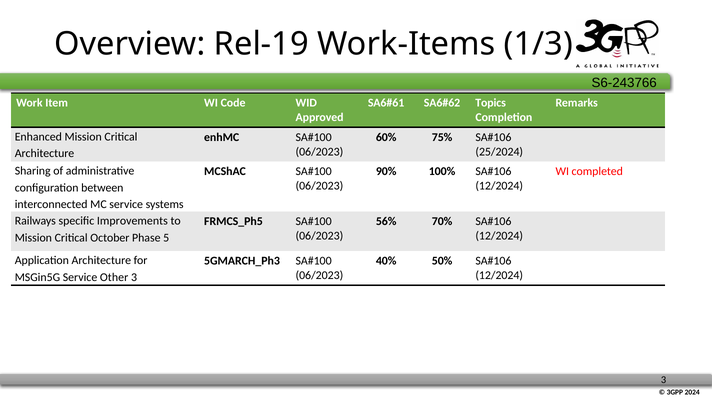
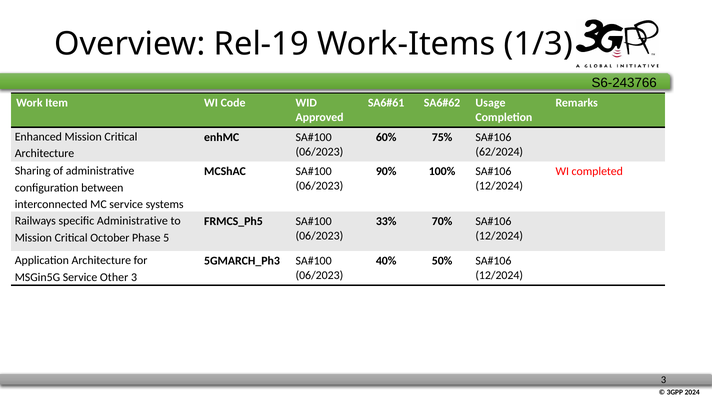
Topics: Topics -> Usage
25/2024: 25/2024 -> 62/2024
specific Improvements: Improvements -> Administrative
56%: 56% -> 33%
